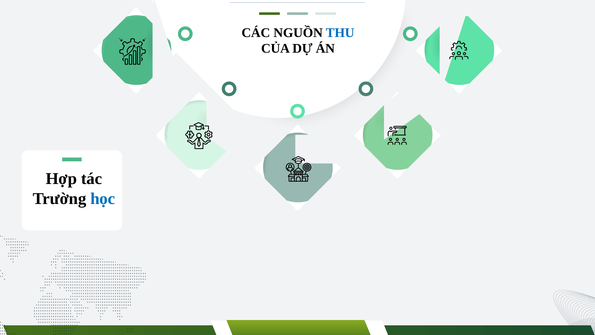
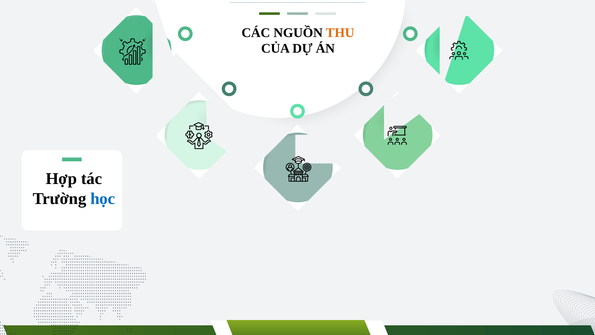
THU colour: blue -> orange
